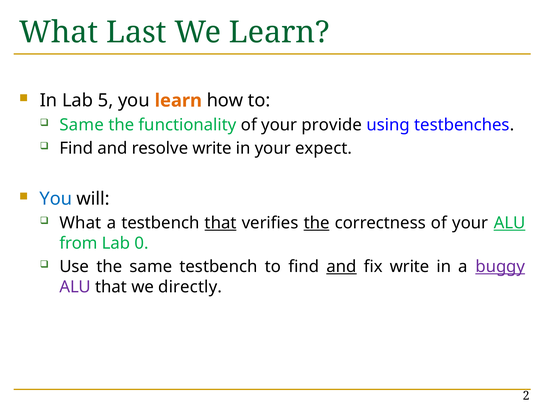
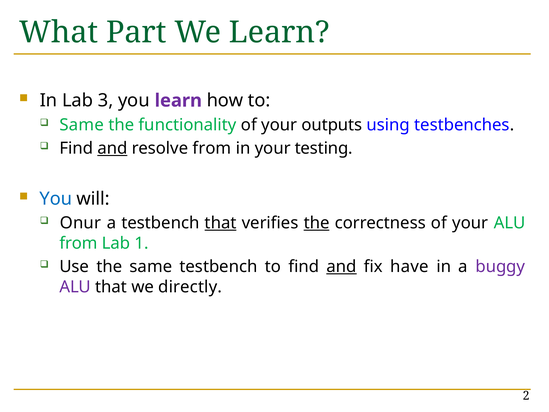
Last: Last -> Part
5: 5 -> 3
learn at (178, 101) colour: orange -> purple
provide: provide -> outputs
and at (112, 148) underline: none -> present
resolve write: write -> from
expect: expect -> testing
What at (80, 223): What -> Onur
ALU at (510, 223) underline: present -> none
0: 0 -> 1
fix write: write -> have
buggy underline: present -> none
